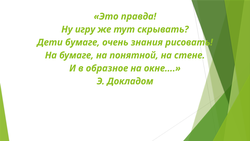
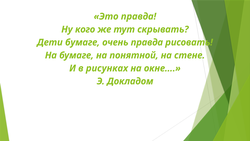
игру: игру -> кого
очень знания: знания -> правда
образное: образное -> рисунках
